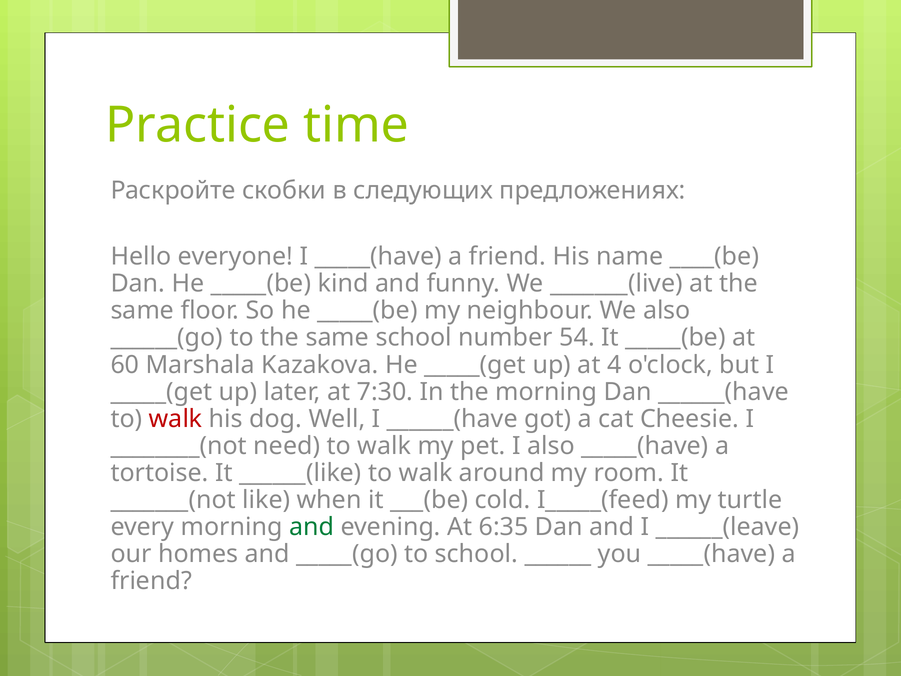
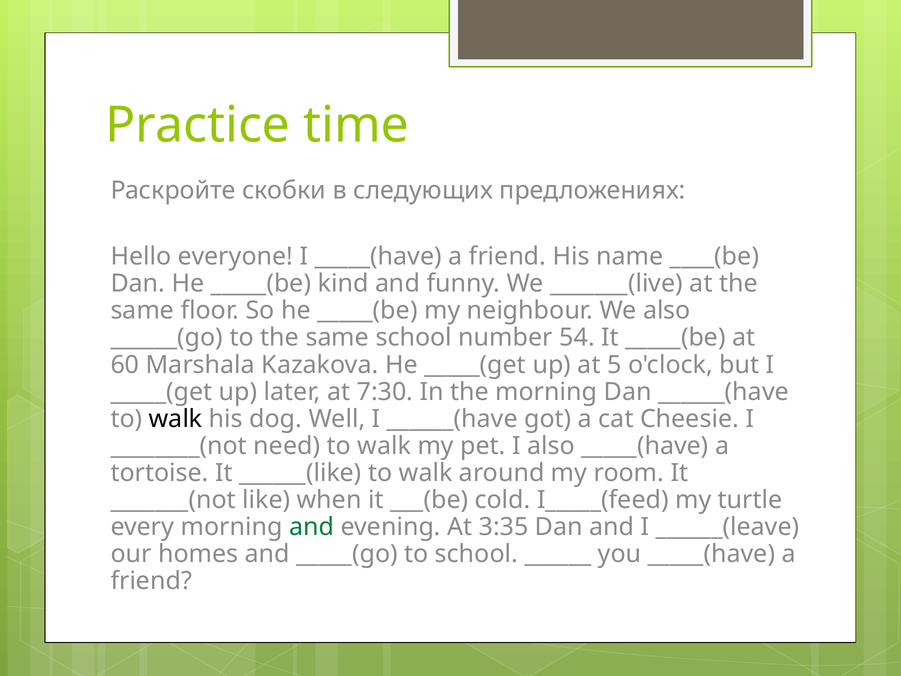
4: 4 -> 5
walk at (176, 419) colour: red -> black
6:35: 6:35 -> 3:35
